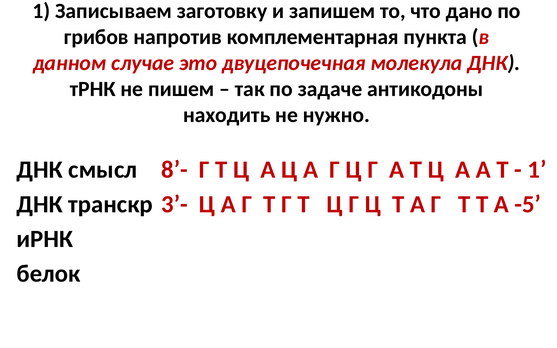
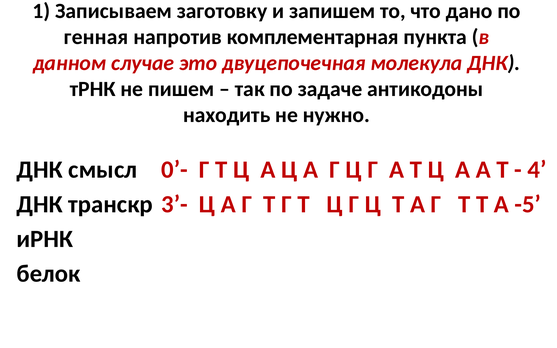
грибов: грибов -> генная
8’-: 8’- -> 0’-
1 at (537, 170): 1 -> 4
